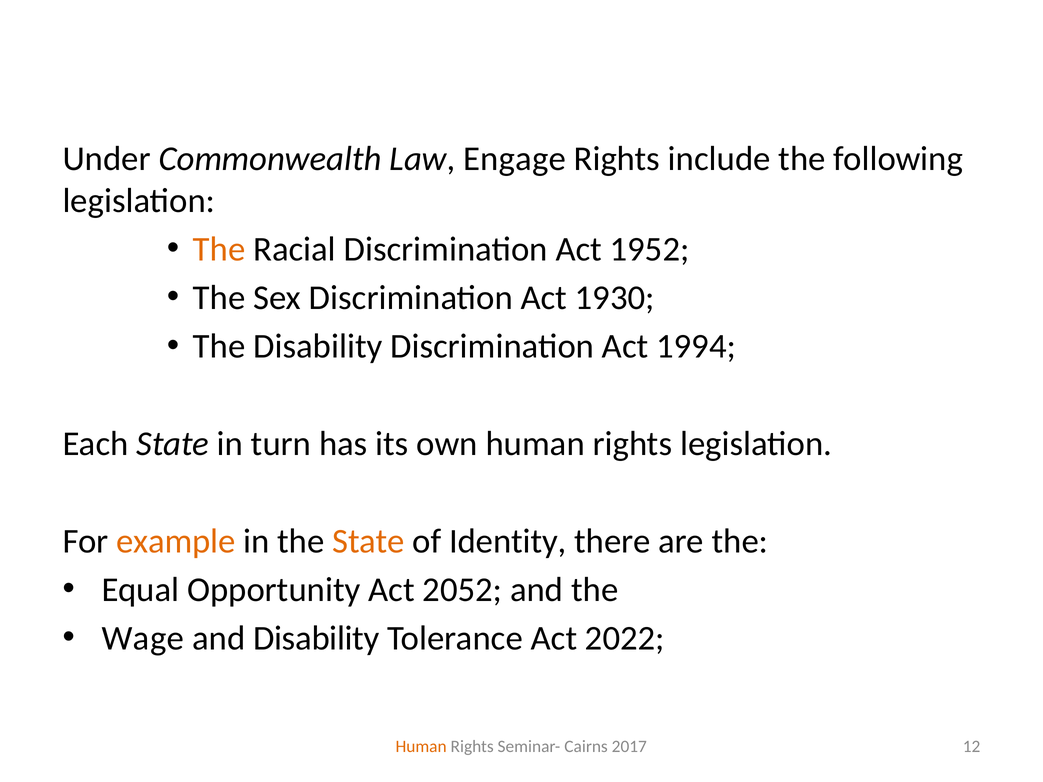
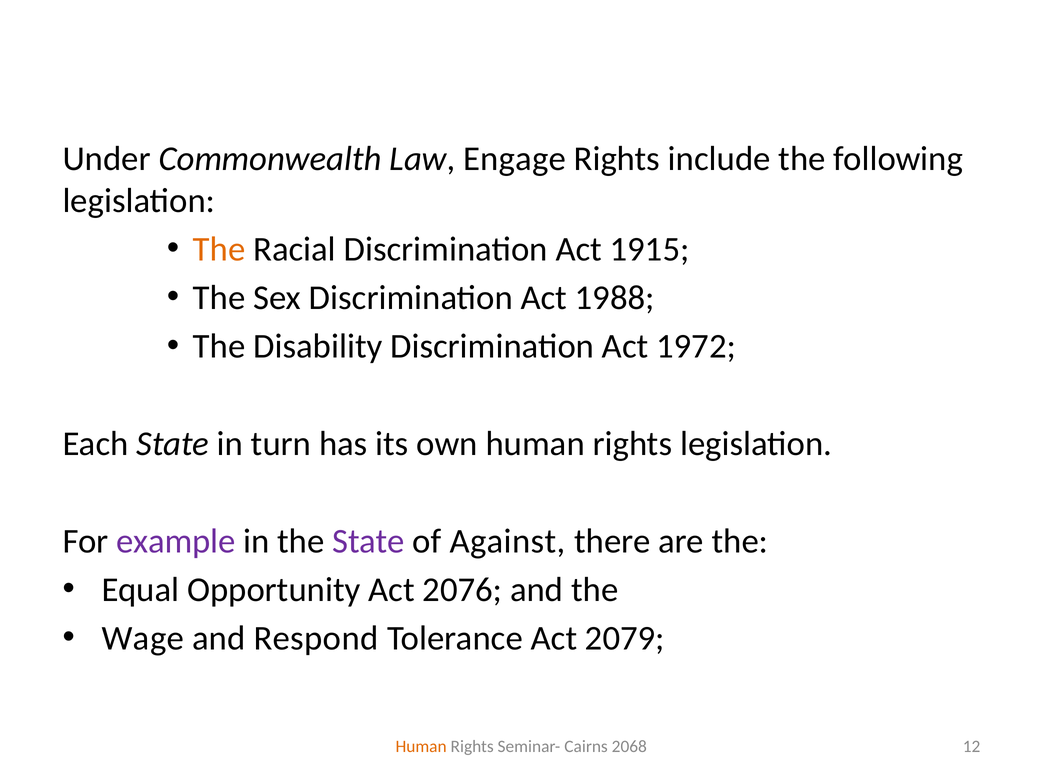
1952: 1952 -> 1915
1930: 1930 -> 1988
1994: 1994 -> 1972
example colour: orange -> purple
State at (368, 541) colour: orange -> purple
Identity: Identity -> Against
2052: 2052 -> 2076
and Disability: Disability -> Respond
2022: 2022 -> 2079
2017: 2017 -> 2068
